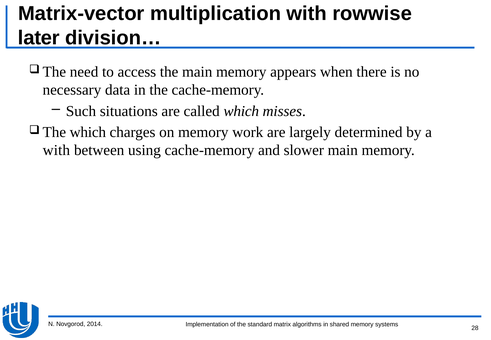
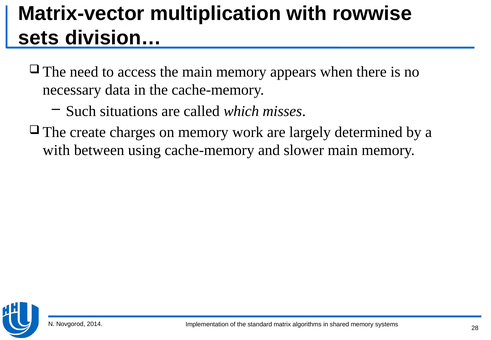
later: later -> sets
which at (88, 132): which -> create
